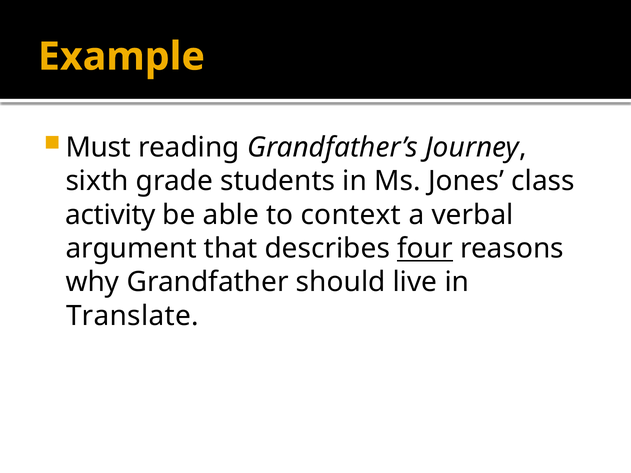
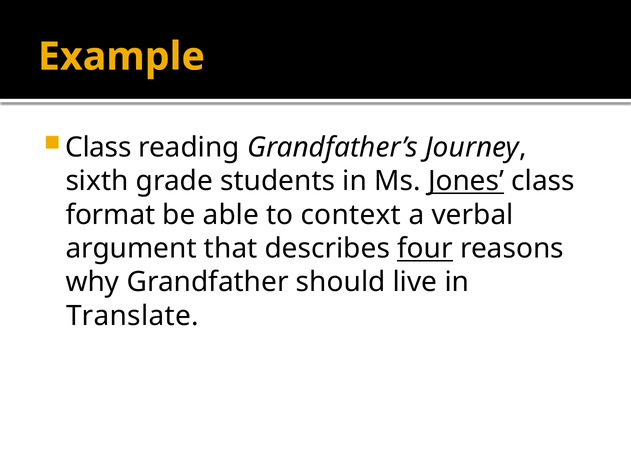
Must at (98, 148): Must -> Class
Jones underline: none -> present
activity: activity -> format
